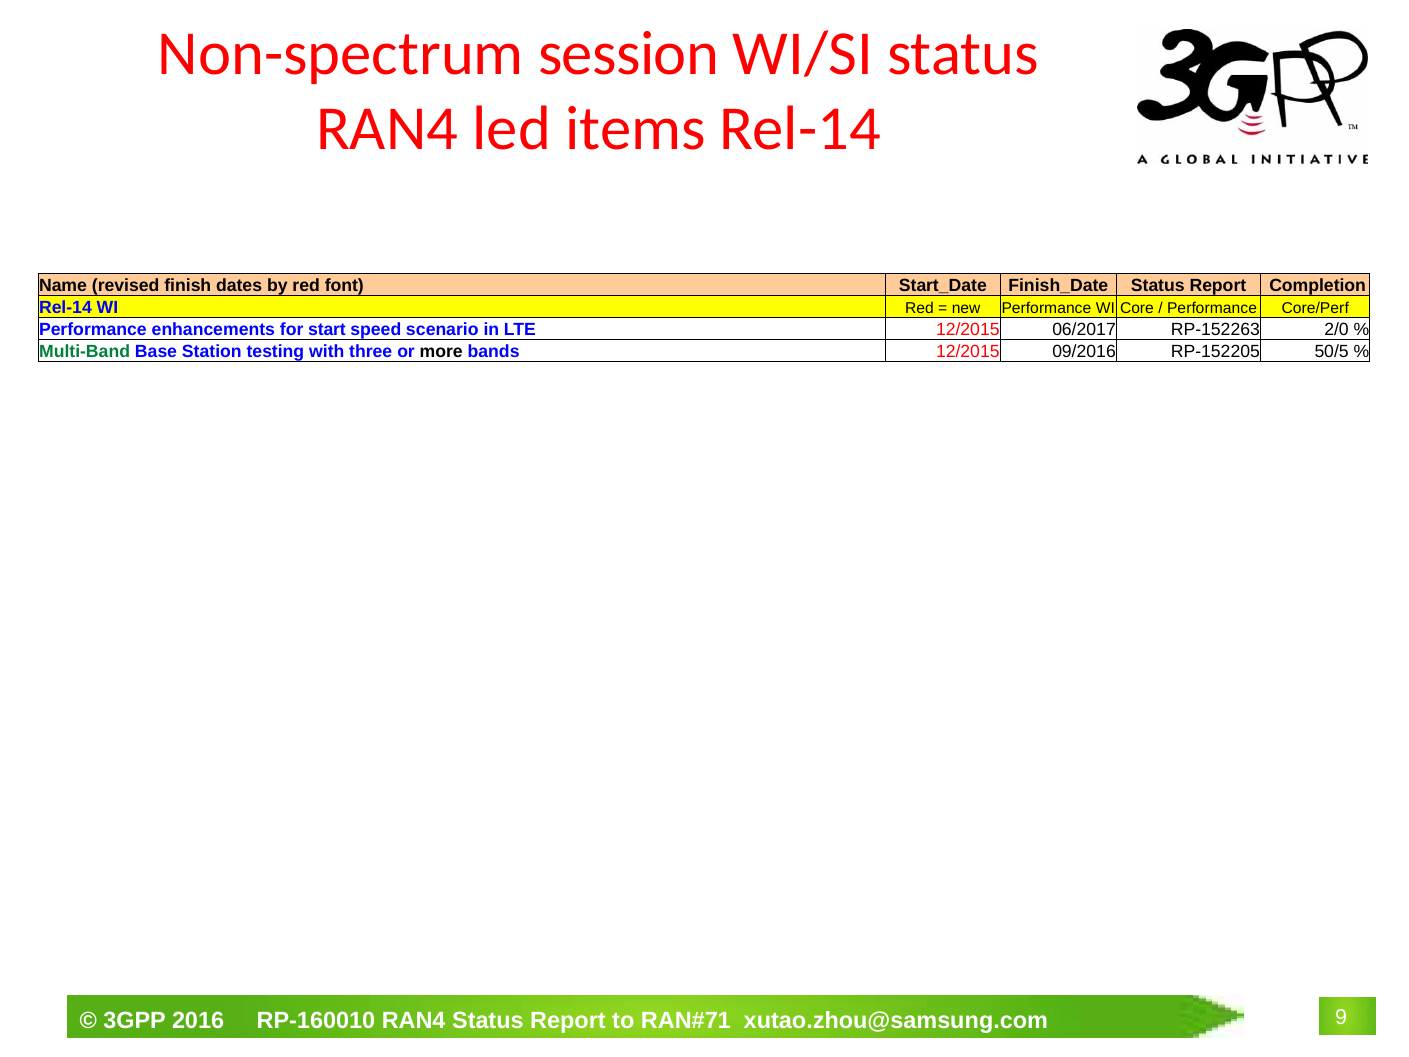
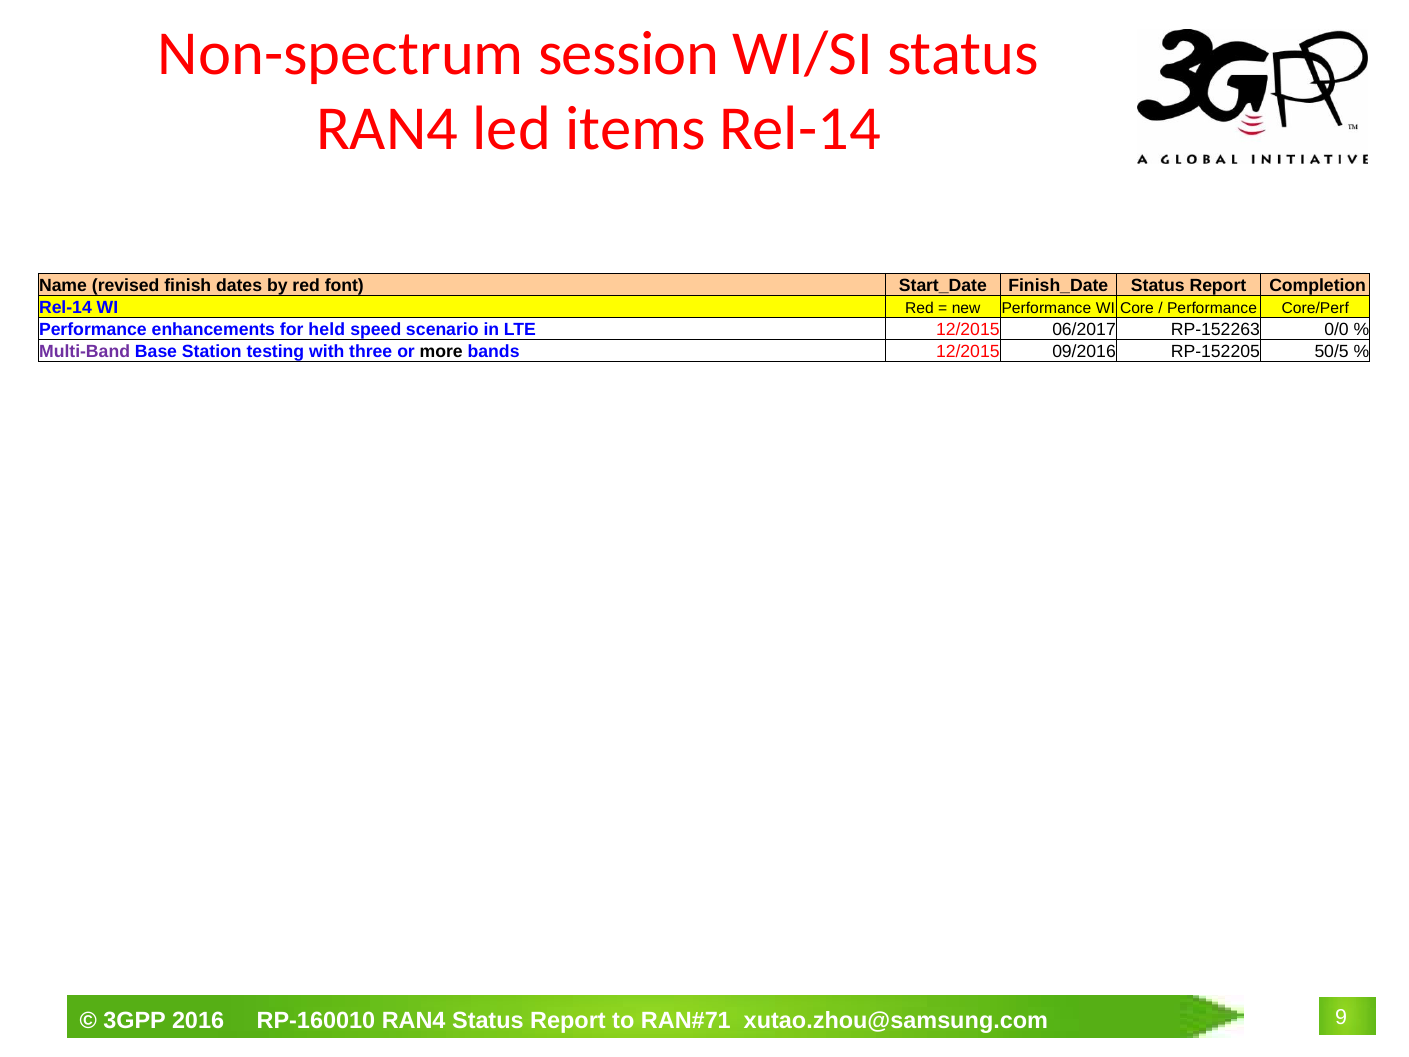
start: start -> held
2/0: 2/0 -> 0/0
Multi-Band colour: green -> purple
